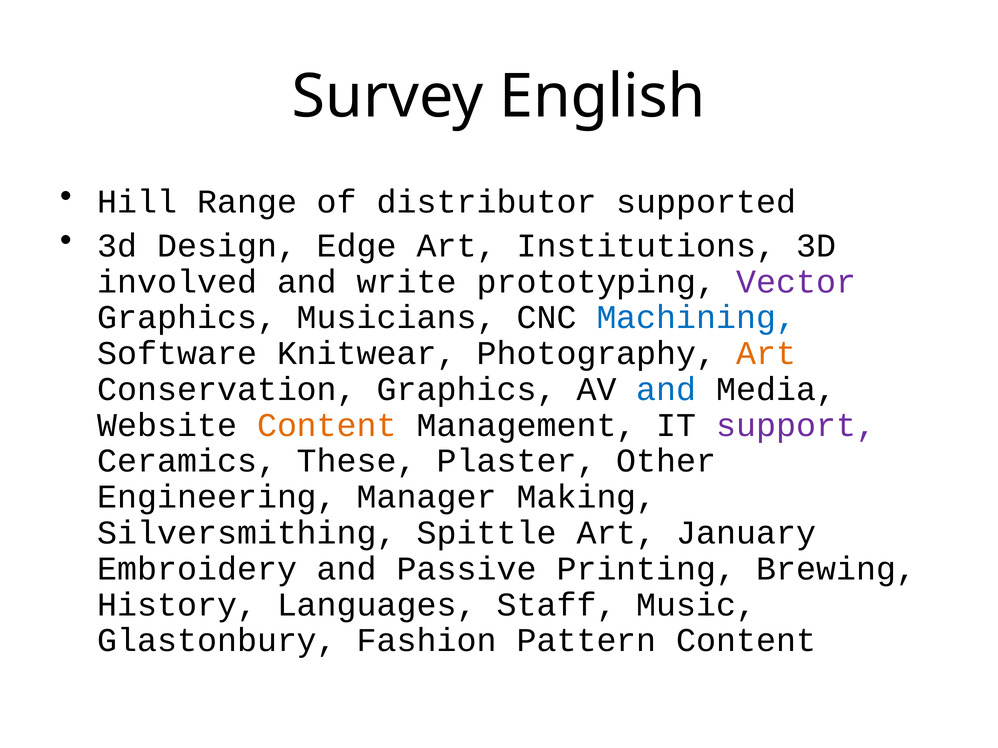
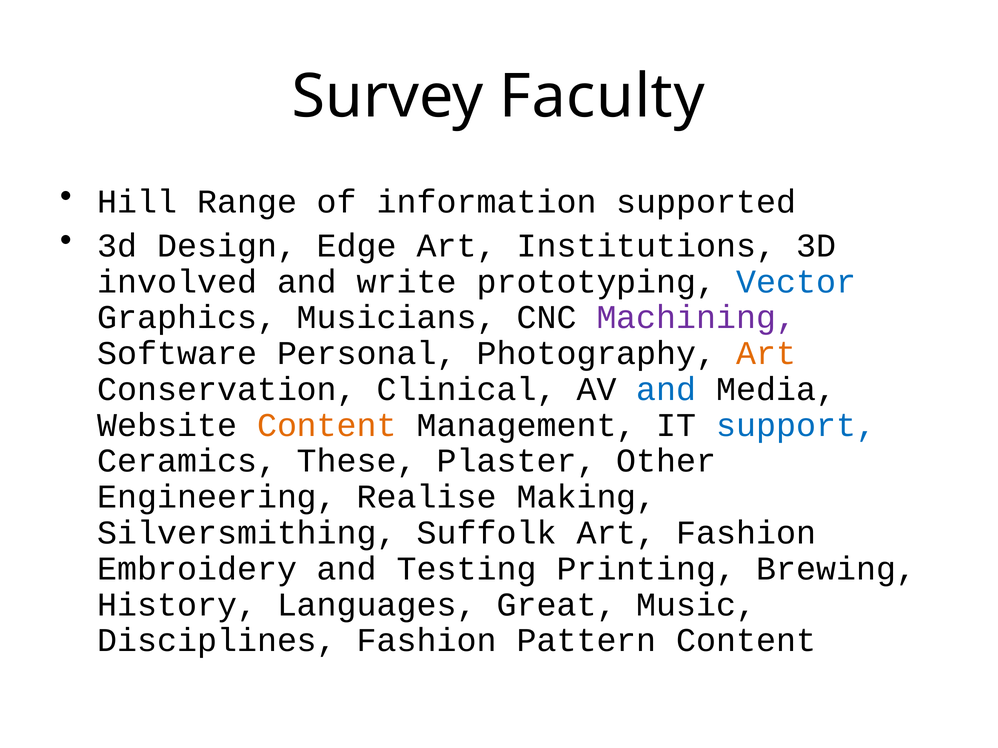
English: English -> Faculty
distributor: distributor -> information
Vector colour: purple -> blue
Machining colour: blue -> purple
Knitwear: Knitwear -> Personal
Conservation Graphics: Graphics -> Clinical
support colour: purple -> blue
Manager: Manager -> Realise
Spittle: Spittle -> Suffolk
Art January: January -> Fashion
Passive: Passive -> Testing
Staff: Staff -> Great
Glastonbury: Glastonbury -> Disciplines
